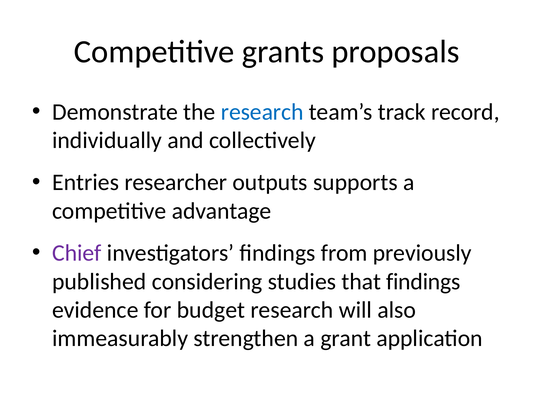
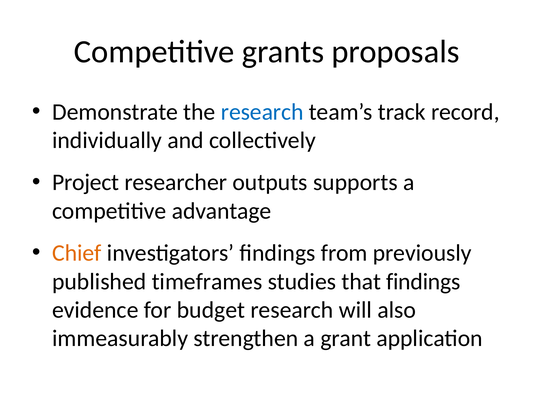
Entries: Entries -> Project
Chief colour: purple -> orange
considering: considering -> timeframes
